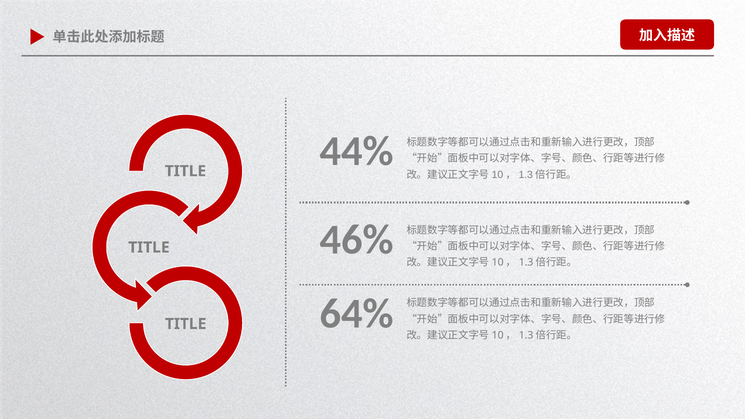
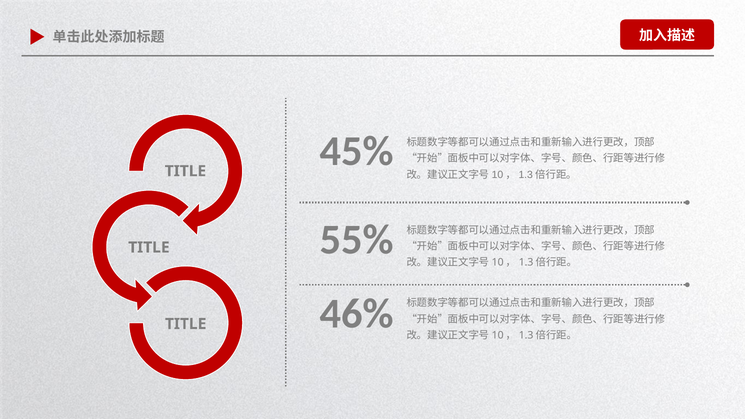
44%: 44% -> 45%
46%: 46% -> 55%
64%: 64% -> 46%
